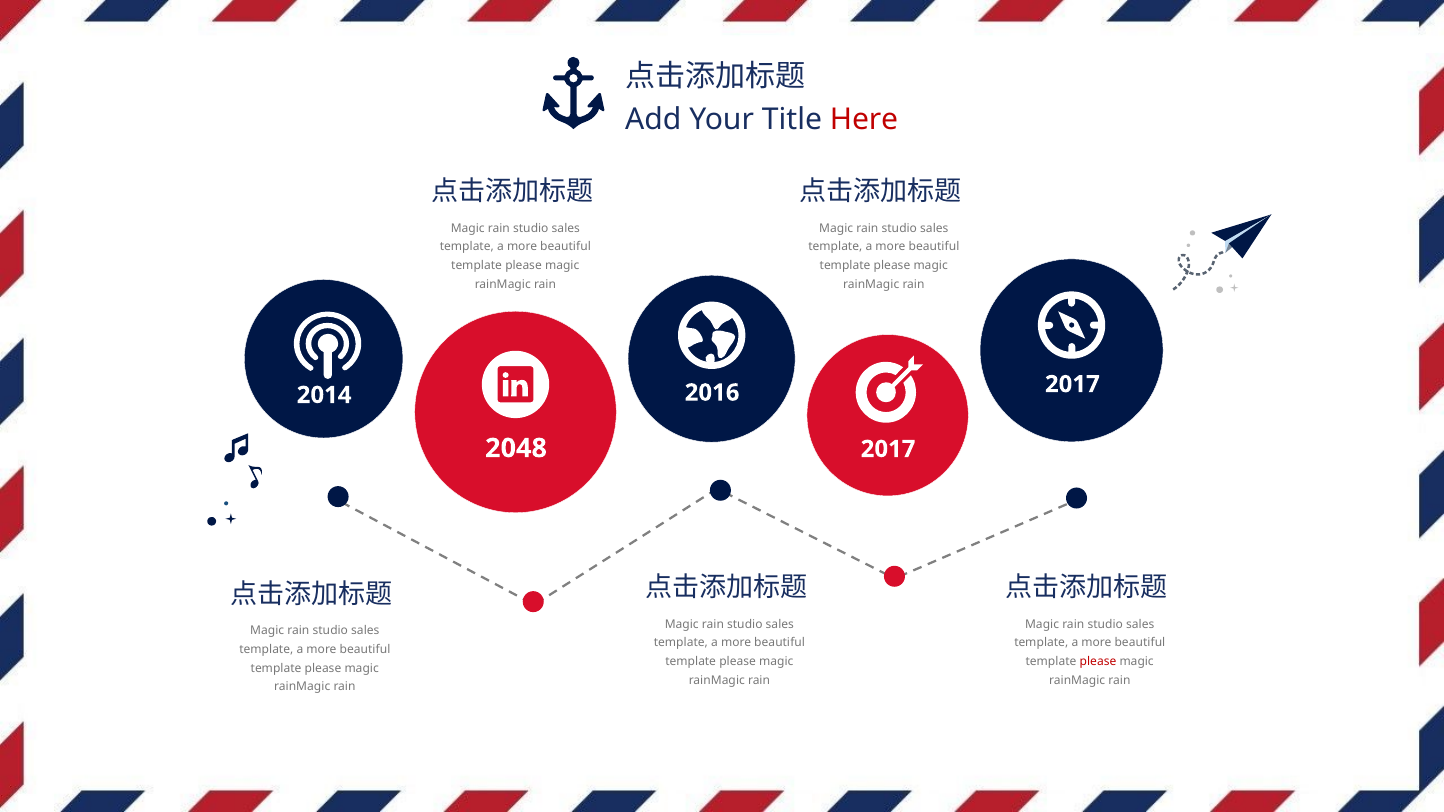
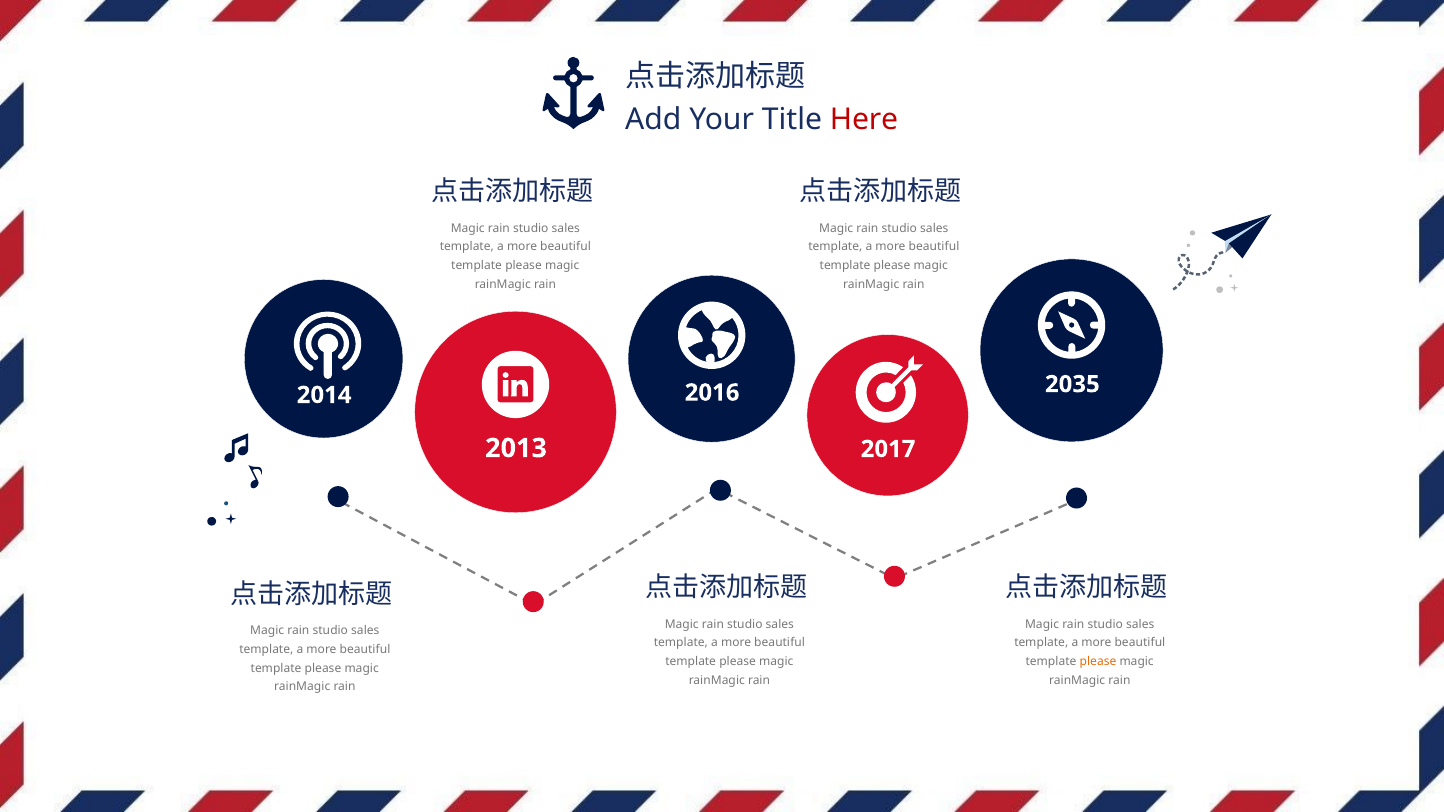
2017 at (1072, 384): 2017 -> 2035
2048: 2048 -> 2013
please at (1098, 662) colour: red -> orange
